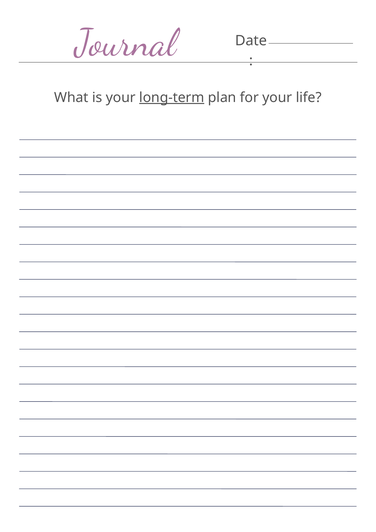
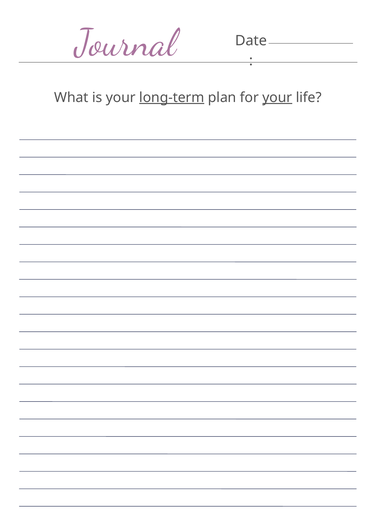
your at (277, 98) underline: none -> present
